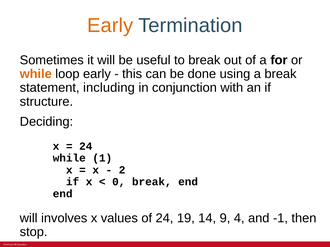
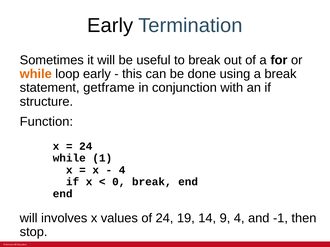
Early at (110, 26) colour: orange -> black
including: including -> getframe
Deciding: Deciding -> Function
2 at (122, 170): 2 -> 4
